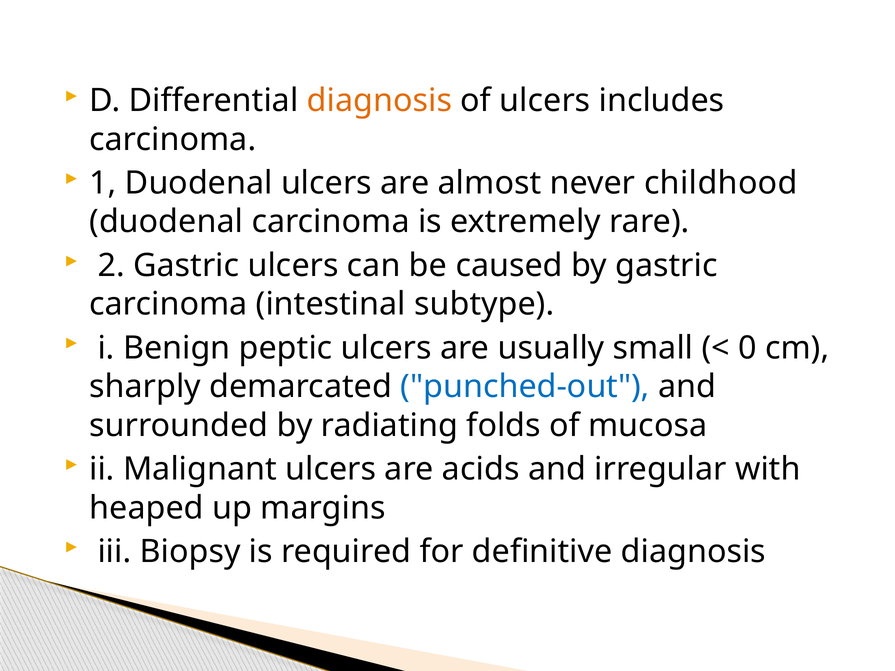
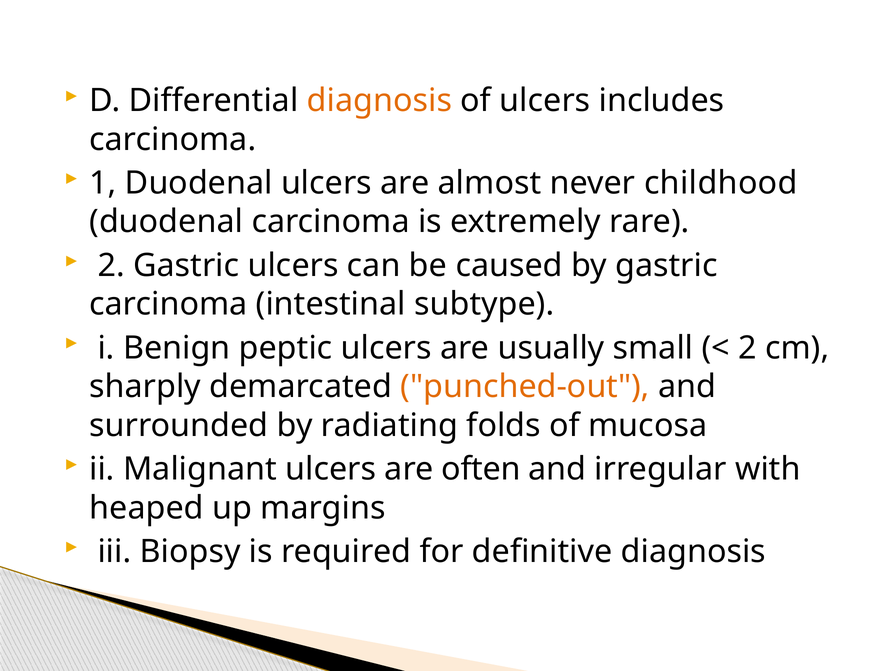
0 at (748, 348): 0 -> 2
punched-out colour: blue -> orange
acids: acids -> often
